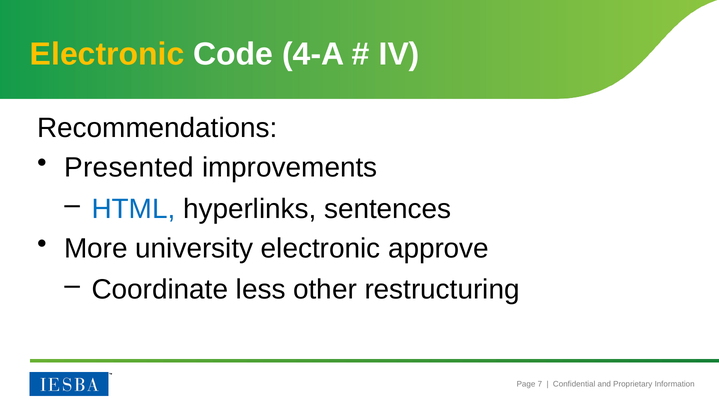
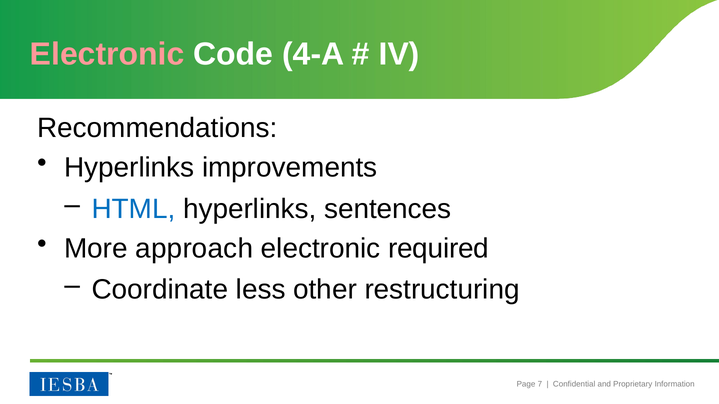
Electronic at (107, 54) colour: yellow -> pink
Presented at (129, 168): Presented -> Hyperlinks
university: university -> approach
approve: approve -> required
